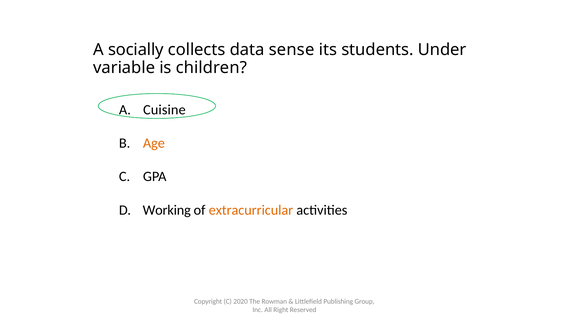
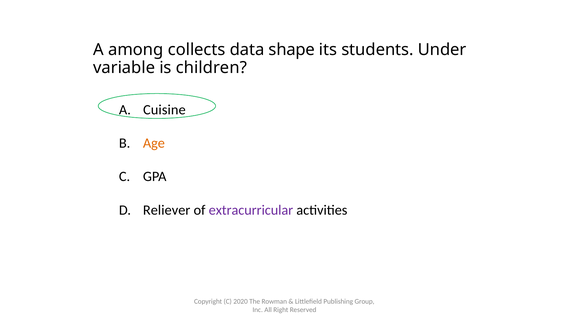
socially: socially -> among
sense: sense -> shape
Working: Working -> Reliever
extracurricular colour: orange -> purple
